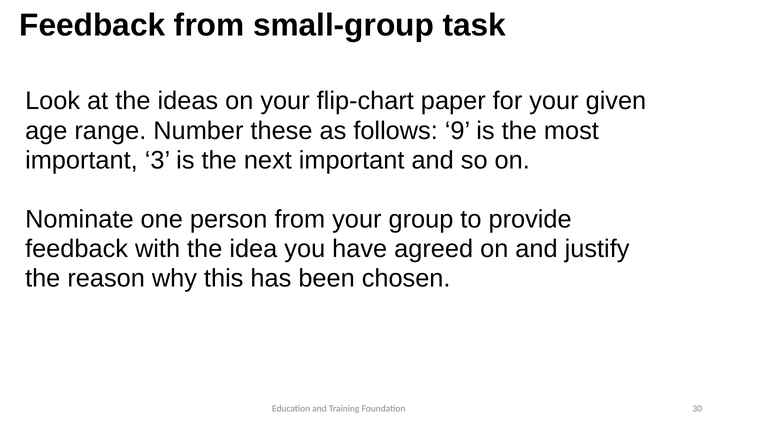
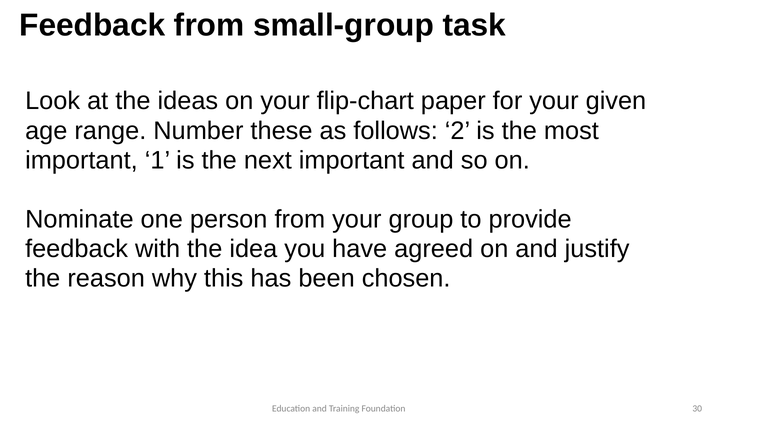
9: 9 -> 2
3: 3 -> 1
